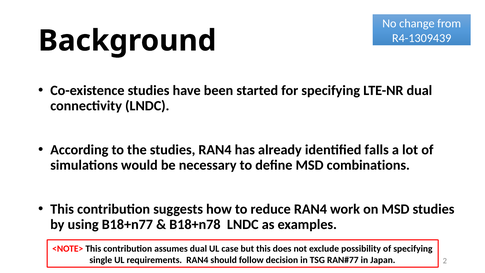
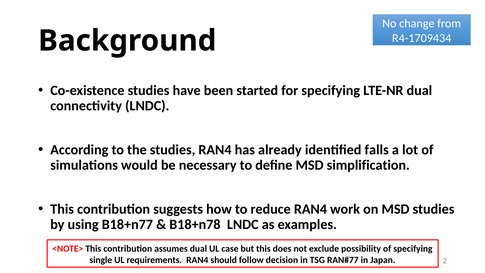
R4-1309439: R4-1309439 -> R4-1709434
combinations: combinations -> simplification
